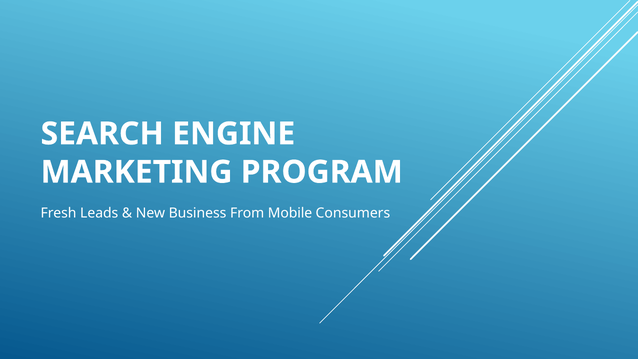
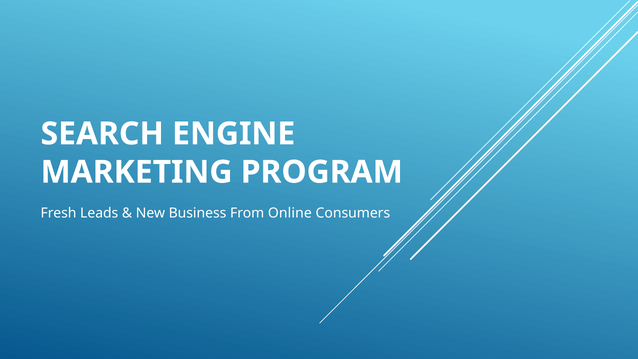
Mobile: Mobile -> Online
